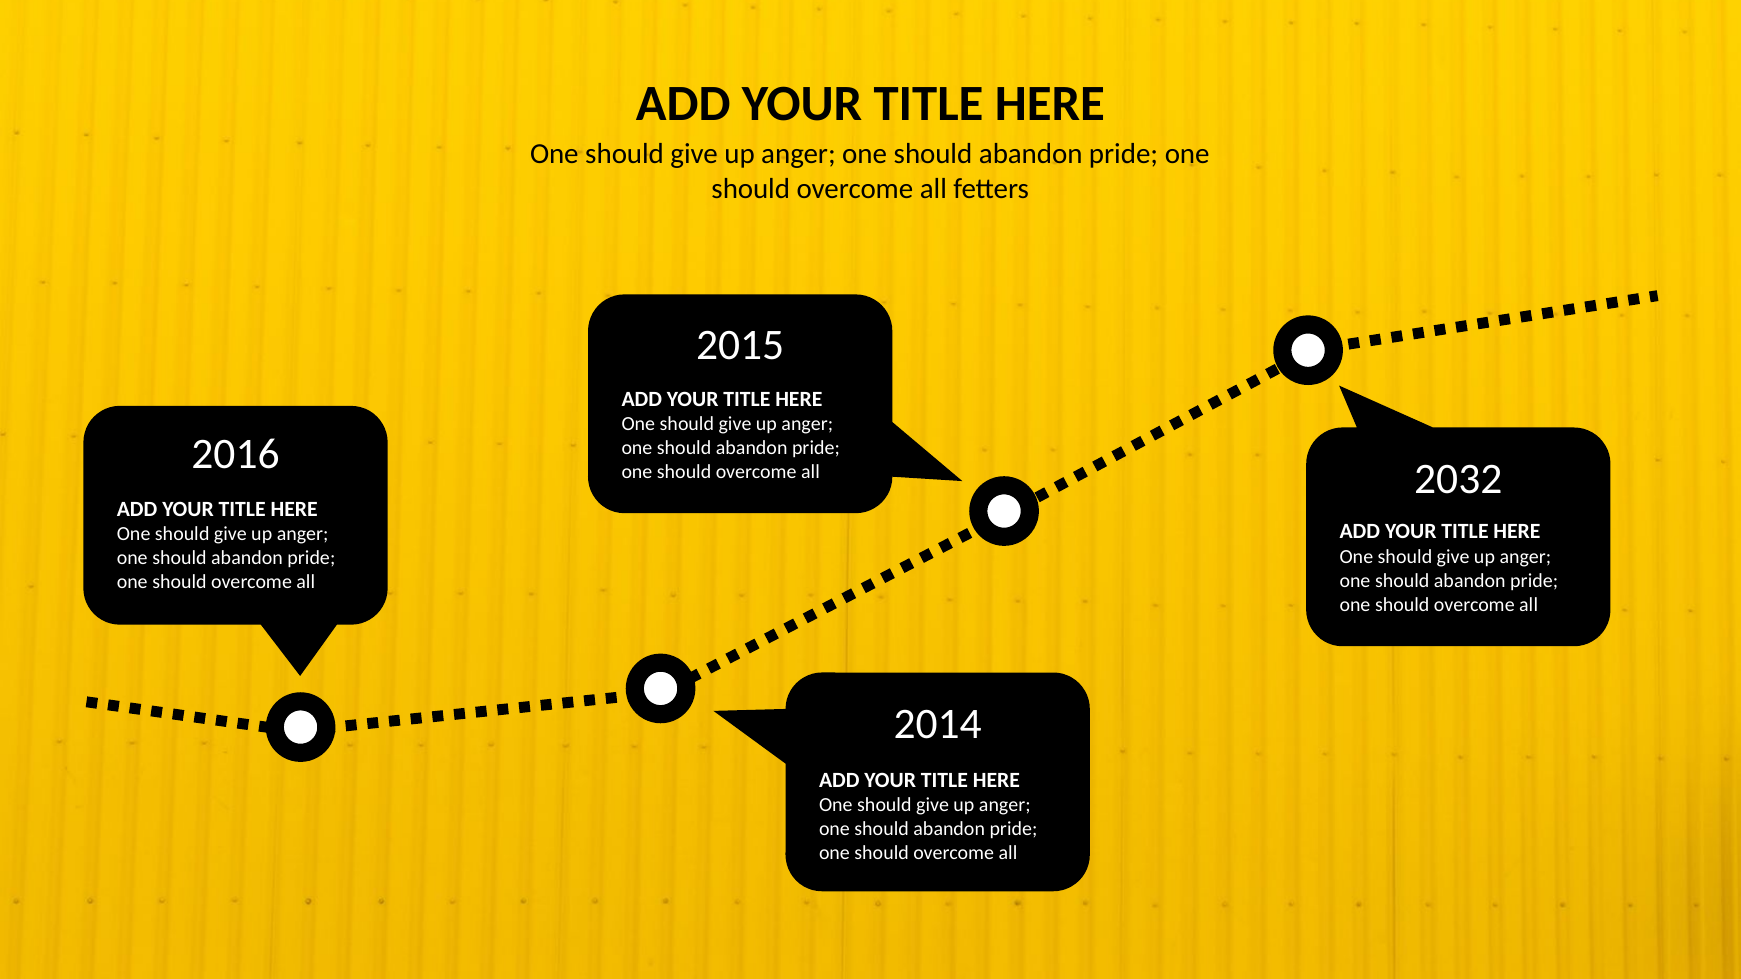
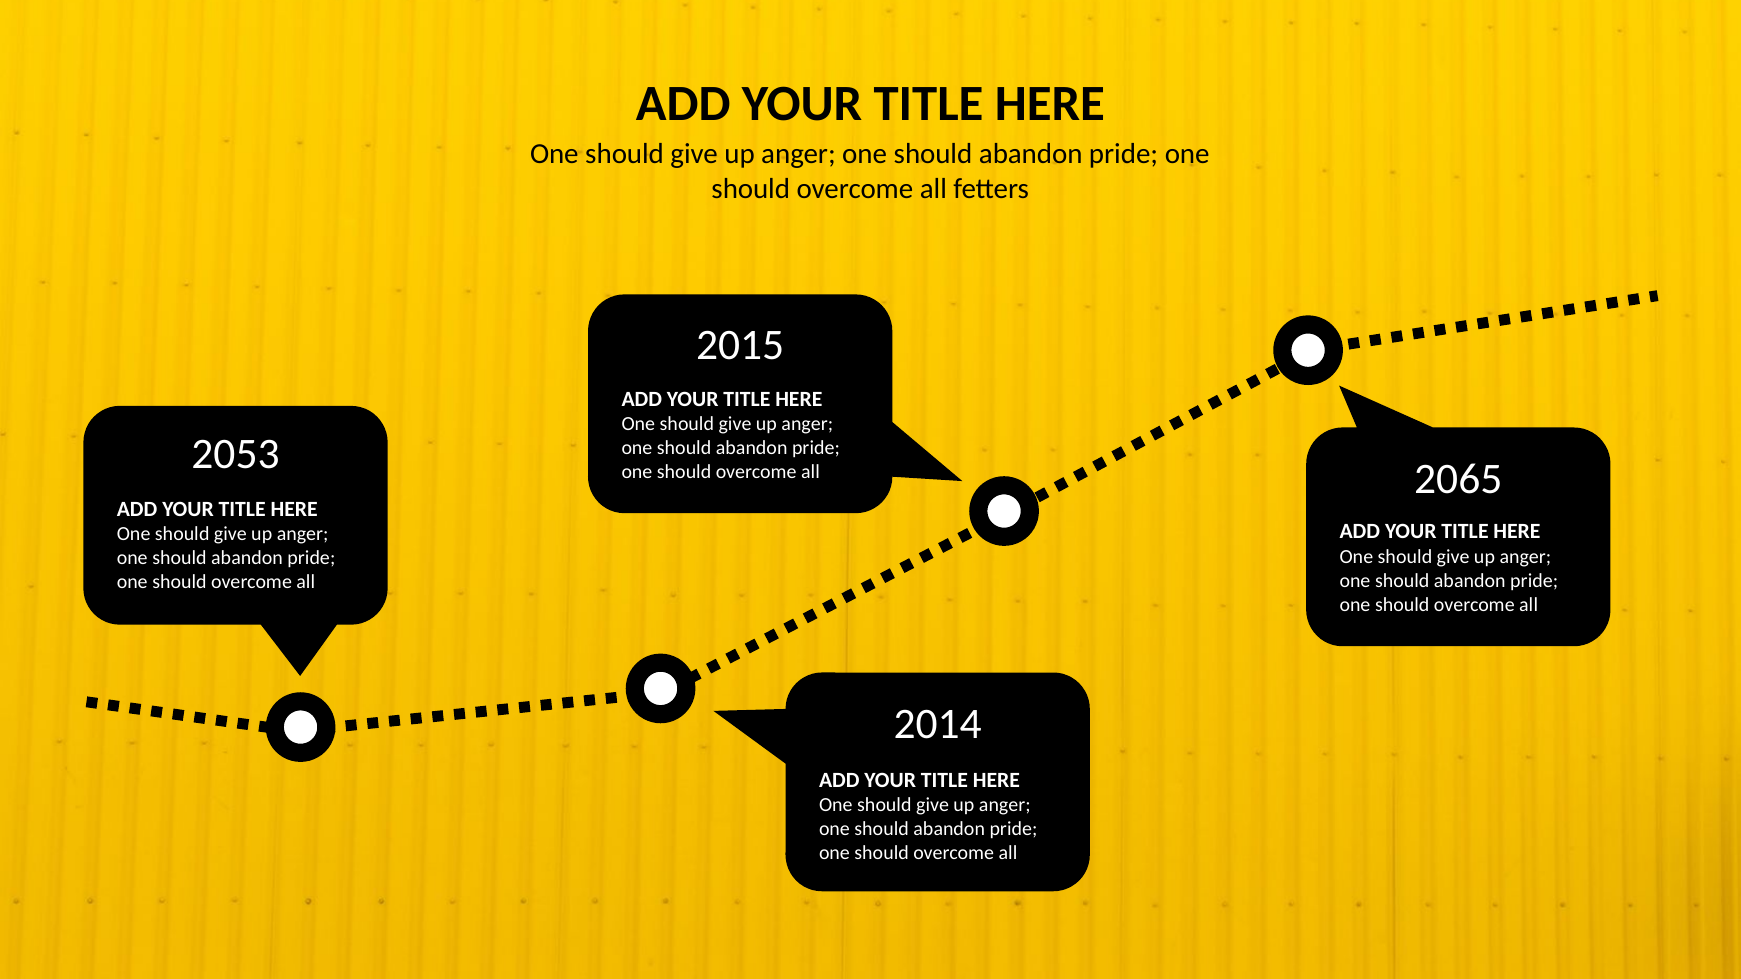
2016: 2016 -> 2053
2032: 2032 -> 2065
